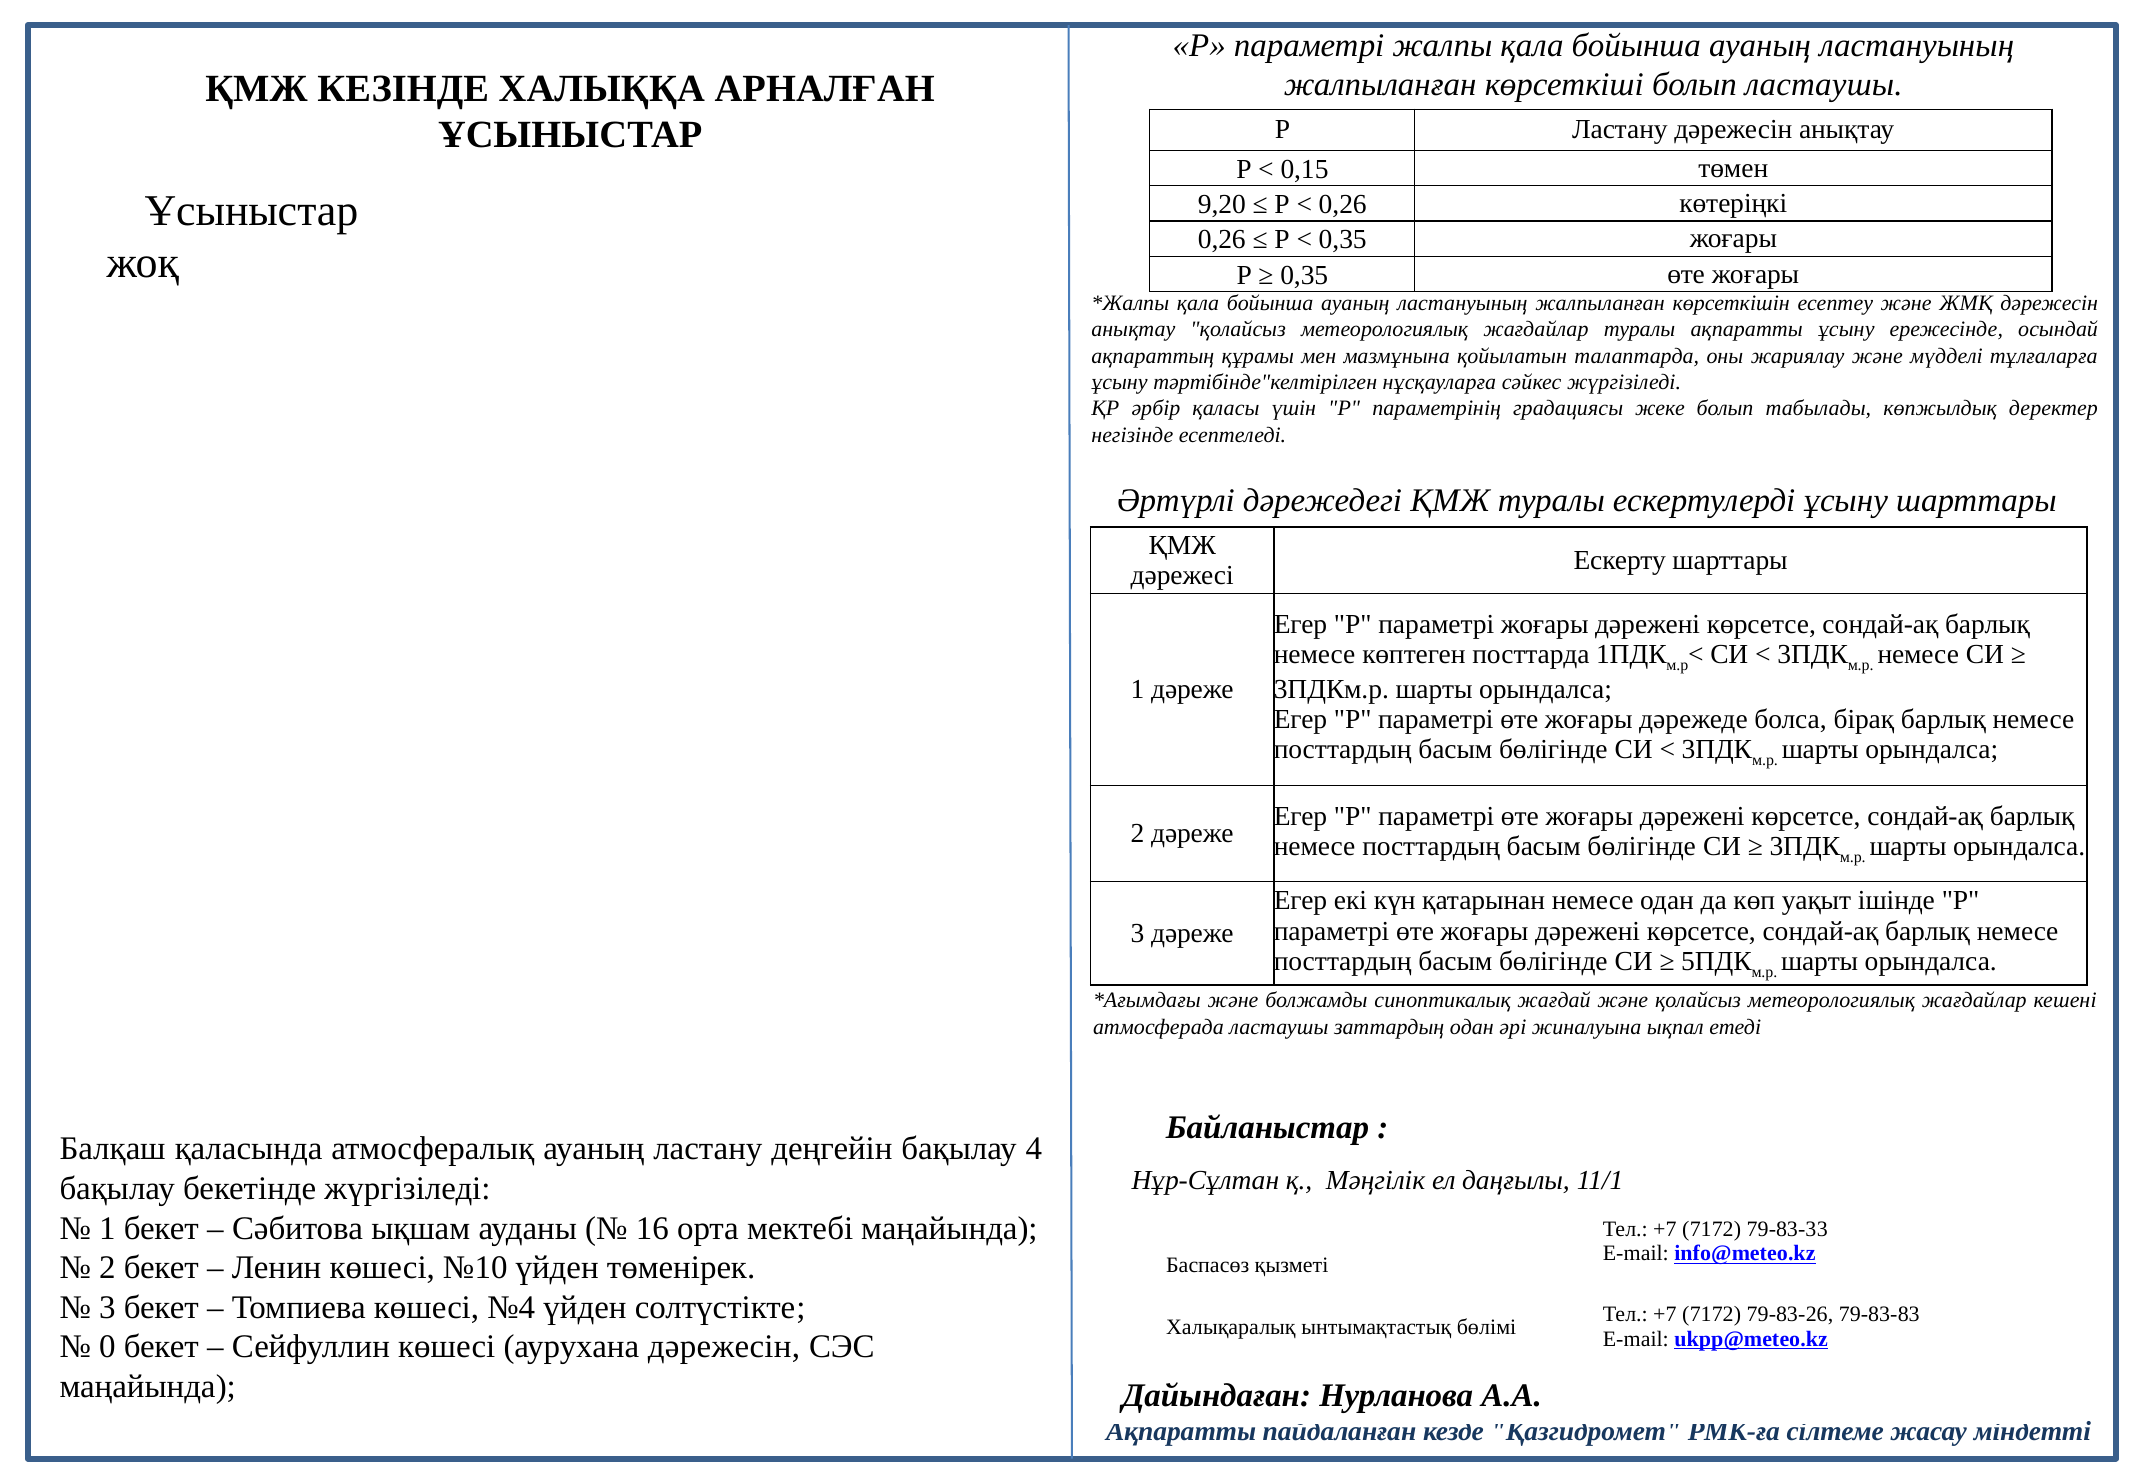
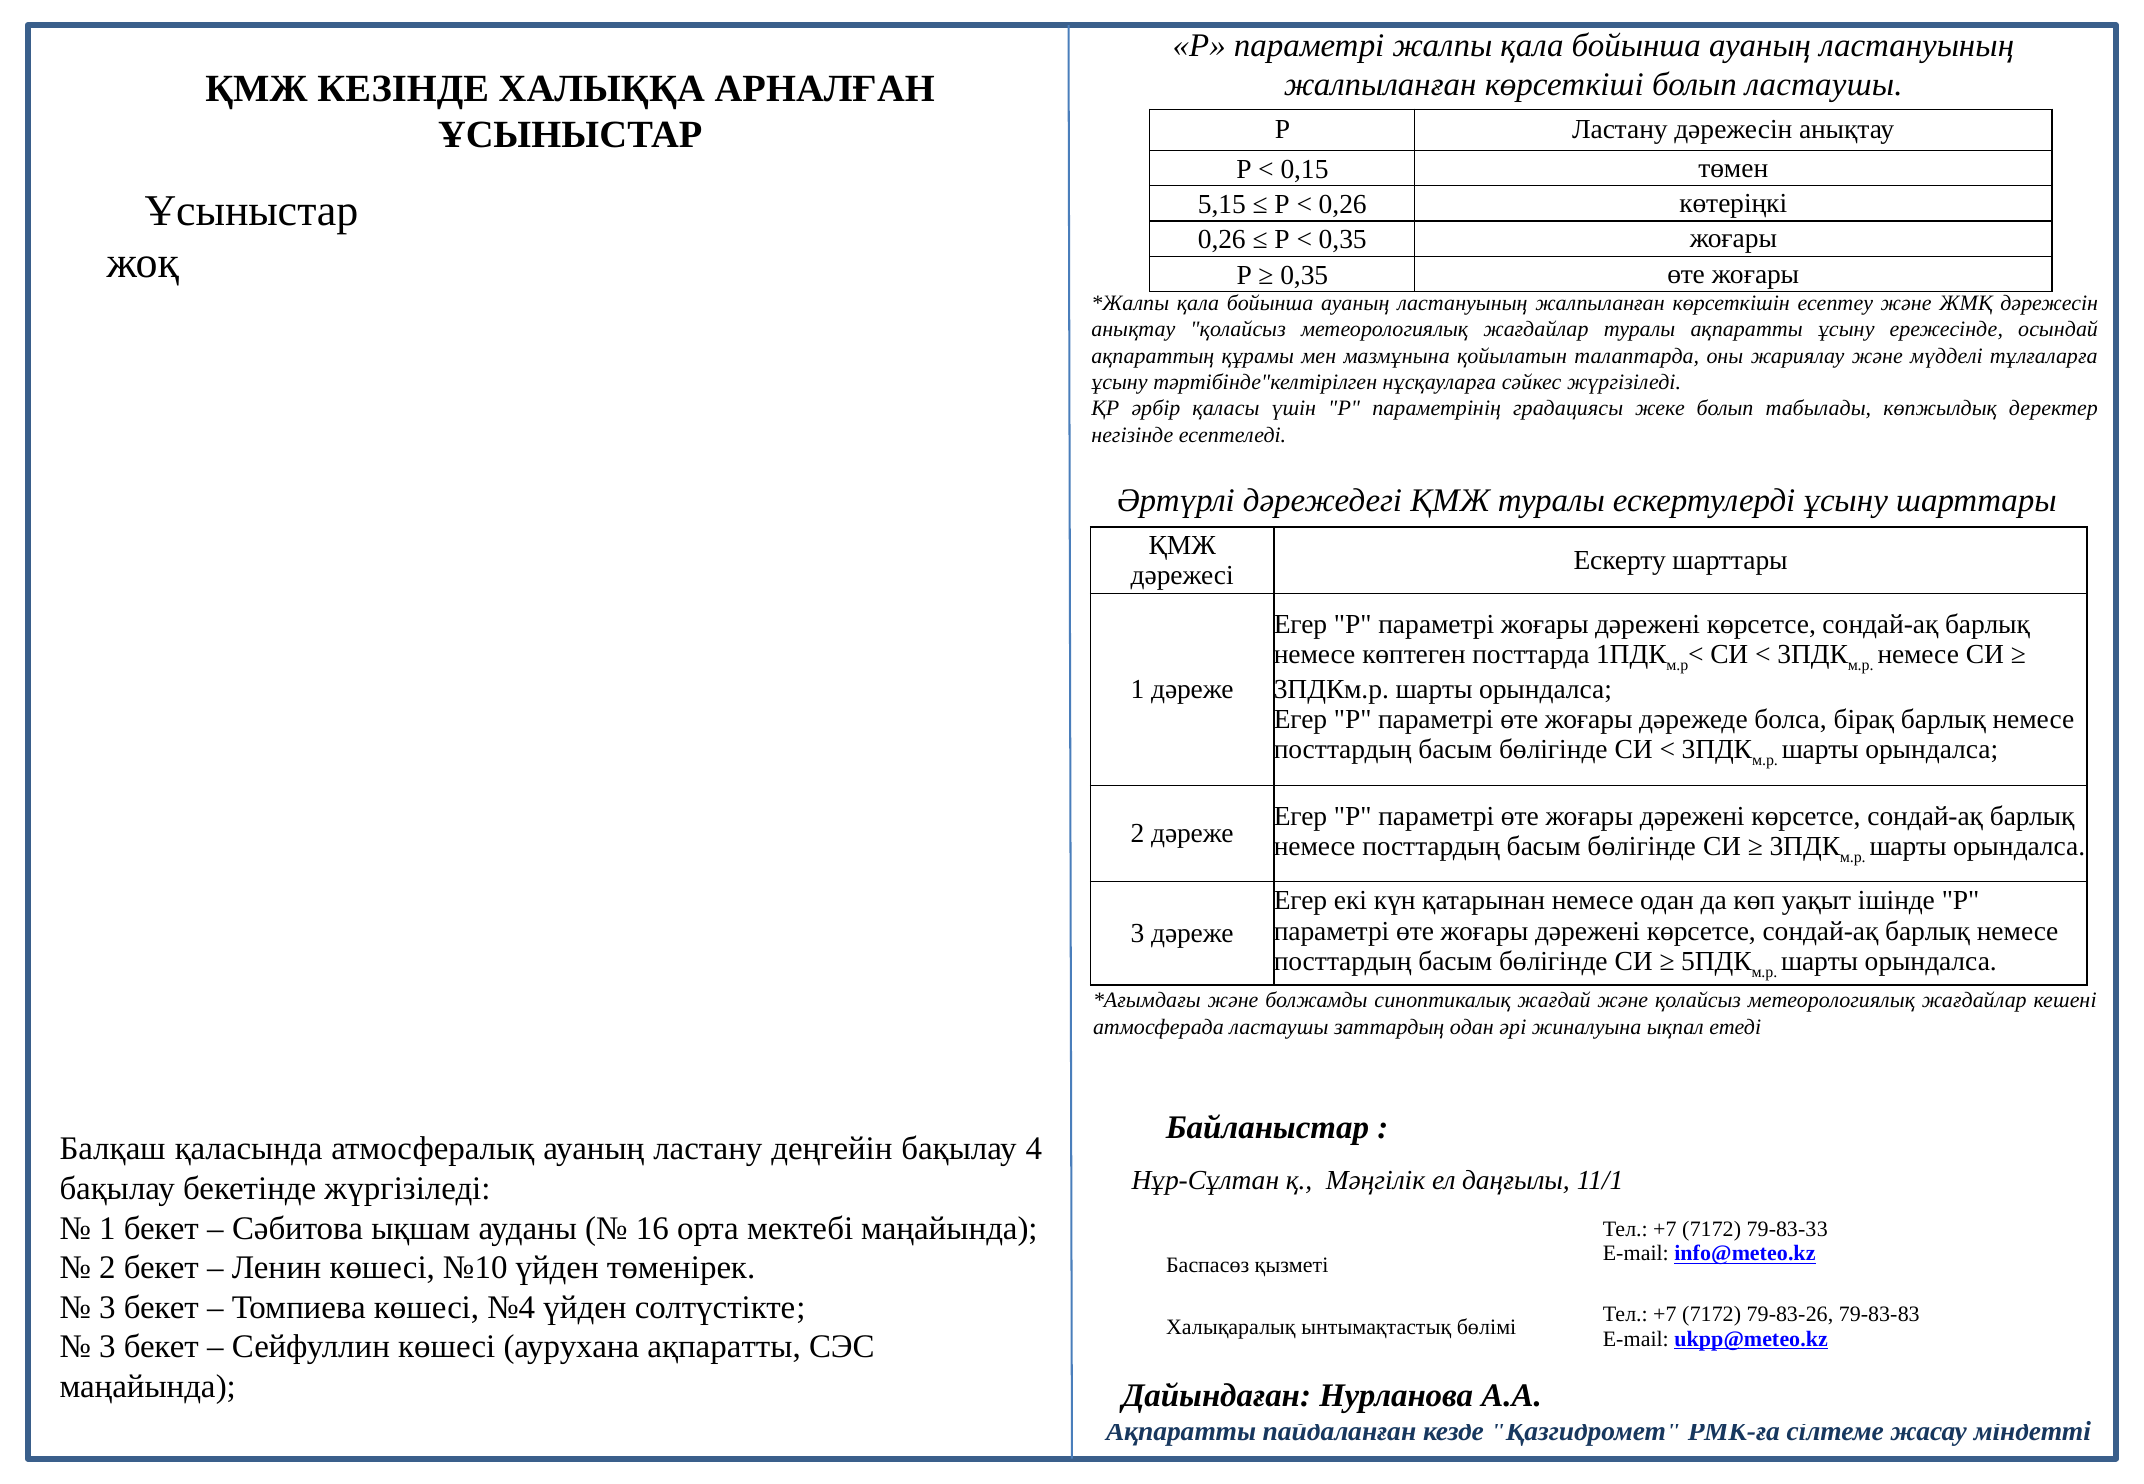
9,20: 9,20 -> 5,15
0 at (107, 1347): 0 -> 3
аурухана дәрежесін: дәрежесін -> ақпаратты
